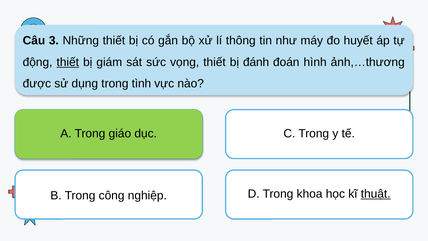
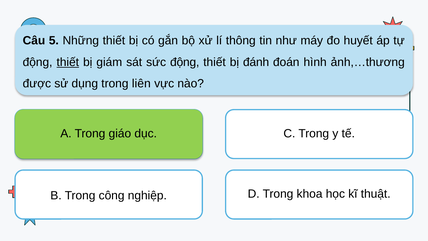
3: 3 -> 5
sức vọng: vọng -> động
tình: tình -> liên
thuật underline: present -> none
